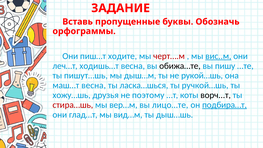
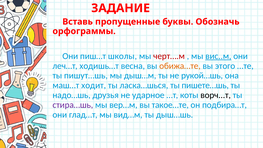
ходите: ходите -> школы
обижа…те colour: black -> orange
пишу: пишу -> этого
маш…т весна: весна -> ходит
ручкой…шь: ручкой…шь -> пишете…шь
хожу…шь: хожу…шь -> надо…шь
поэтому: поэтому -> ударное
стира…шь colour: red -> purple
лицо…те: лицо…те -> такое…те
подбира…т underline: present -> none
